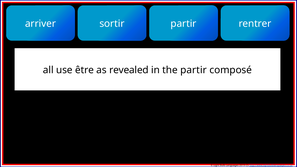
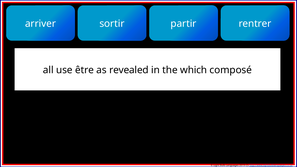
the partir: partir -> which
